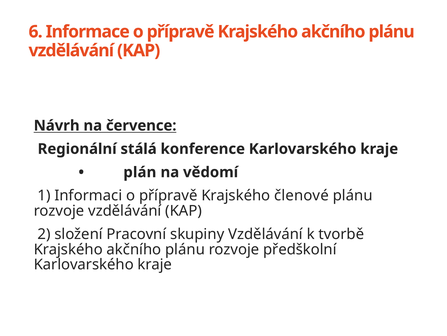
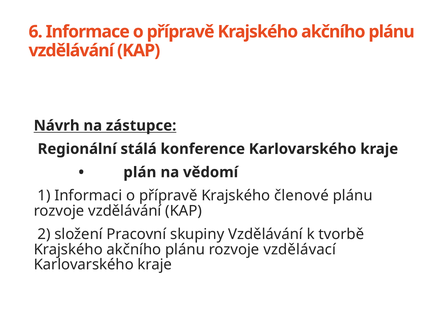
července: července -> zástupce
předškolní: předškolní -> vzdělávací
